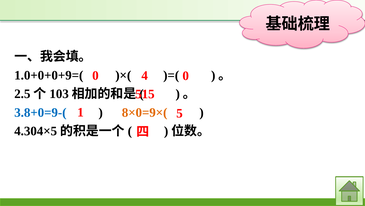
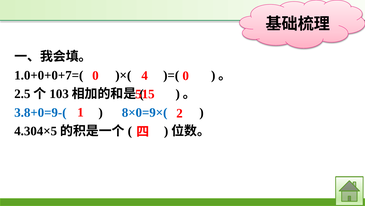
1.0+0+0+9=(: 1.0+0+0+9=( -> 1.0+0+0+7=(
5: 5 -> 2
8×0=9×( colour: orange -> blue
